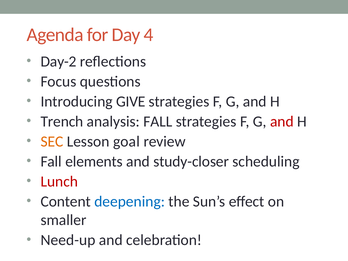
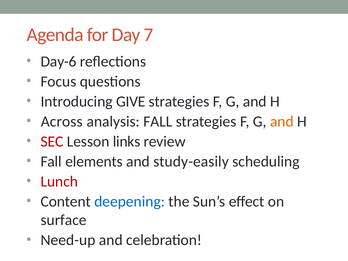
4: 4 -> 7
Day-2: Day-2 -> Day-6
Trench: Trench -> Across
and at (282, 121) colour: red -> orange
SEC colour: orange -> red
goal: goal -> links
study-closer: study-closer -> study-easily
smaller: smaller -> surface
